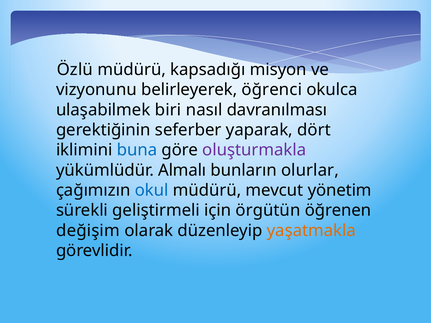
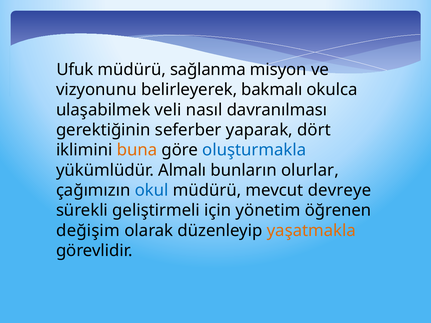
Özlü: Özlü -> Ufuk
kapsadığı: kapsadığı -> sağlanma
öğrenci: öğrenci -> bakmalı
biri: biri -> veli
buna colour: blue -> orange
oluşturmakla colour: purple -> blue
yönetim: yönetim -> devreye
örgütün: örgütün -> yönetim
